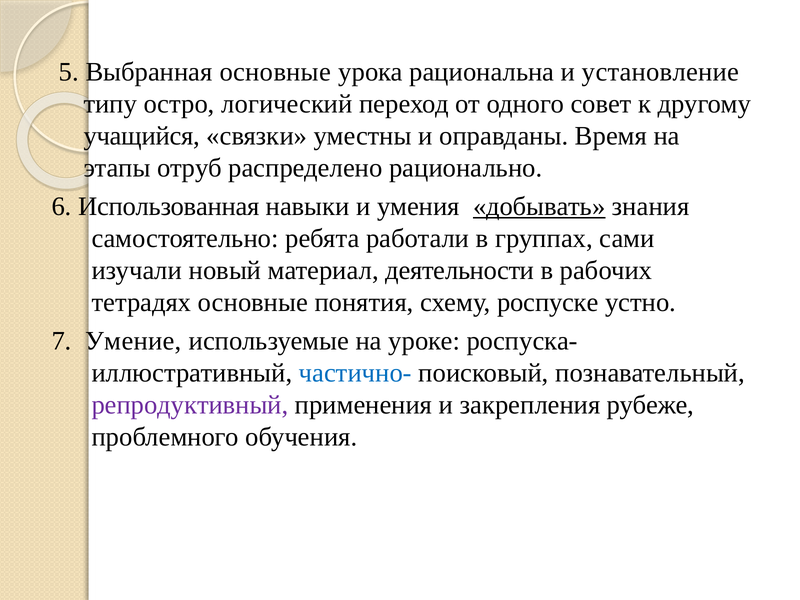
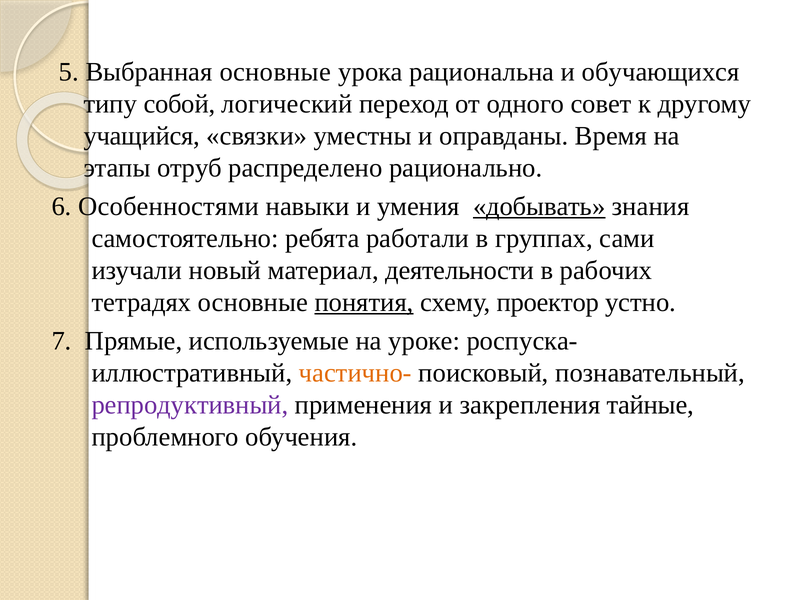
установление: установление -> обучающихся
остро: остро -> собой
Использованная: Использованная -> Особенностями
понятия underline: none -> present
роспуске: роспуске -> проектор
Умение: Умение -> Прямые
частично- colour: blue -> orange
рубеже: рубеже -> тайные
